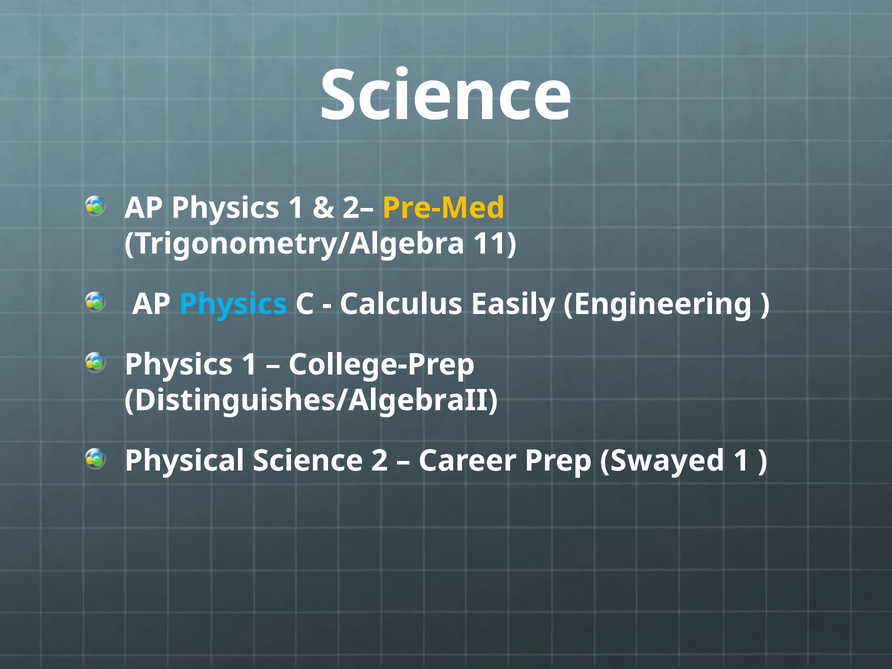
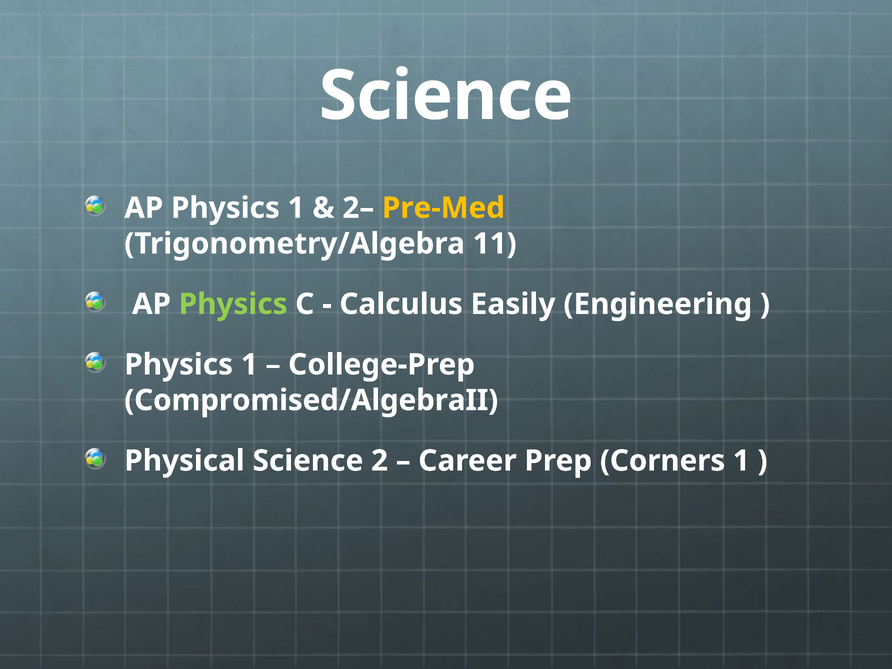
Physics at (233, 304) colour: light blue -> light green
Distinguishes/AlgebraII: Distinguishes/AlgebraII -> Compromised/AlgebraII
Swayed: Swayed -> Corners
